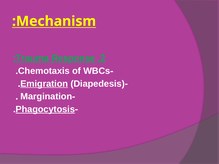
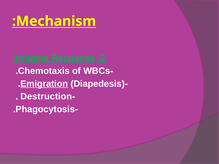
Trauma: Trauma -> Irritants
Margination: Margination -> Destruction
Phagocytosis underline: present -> none
